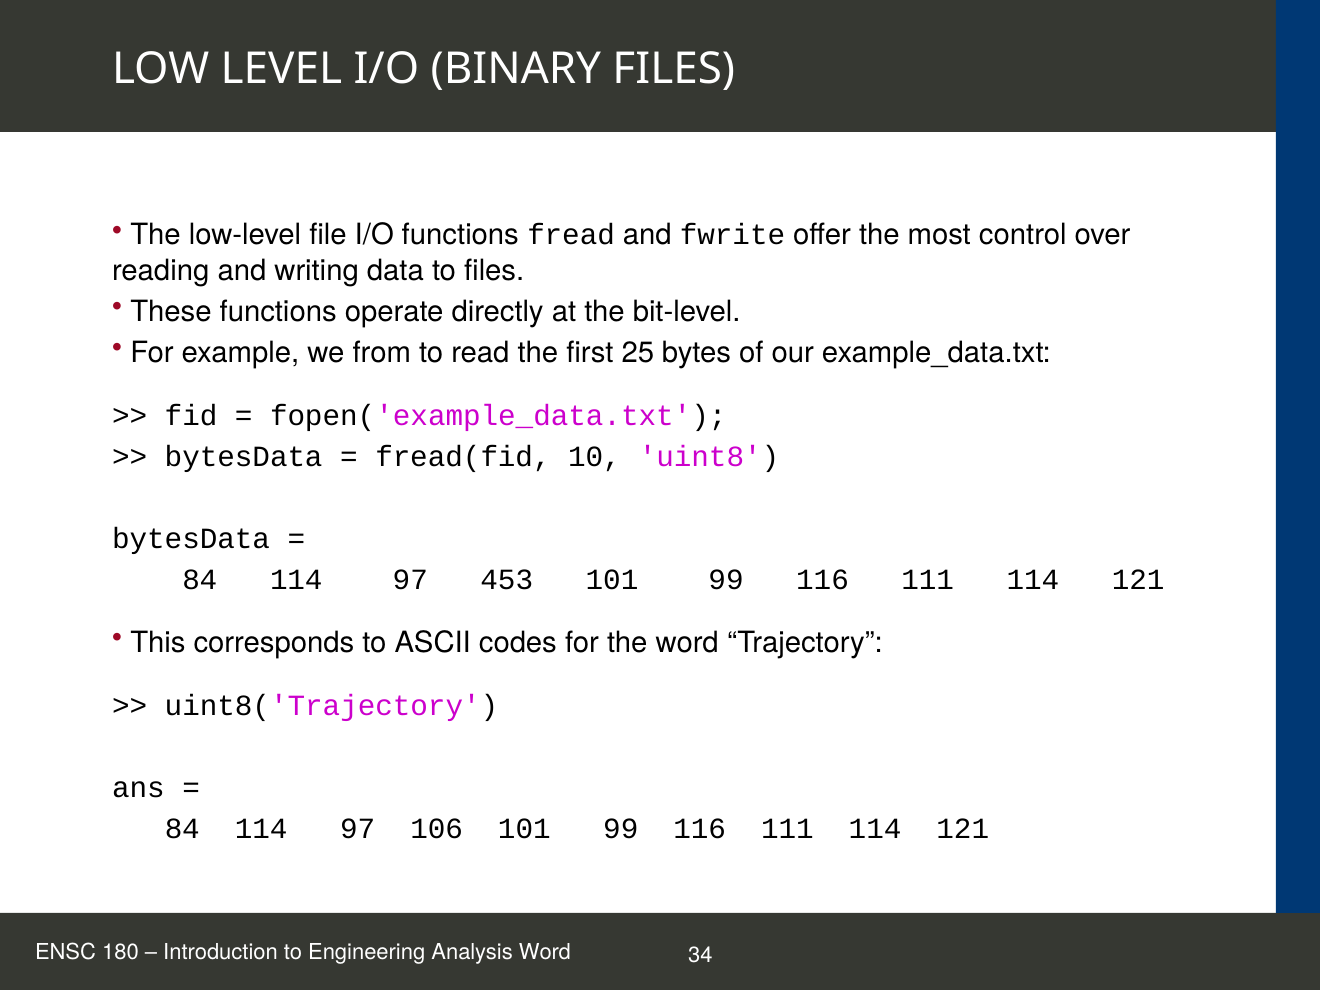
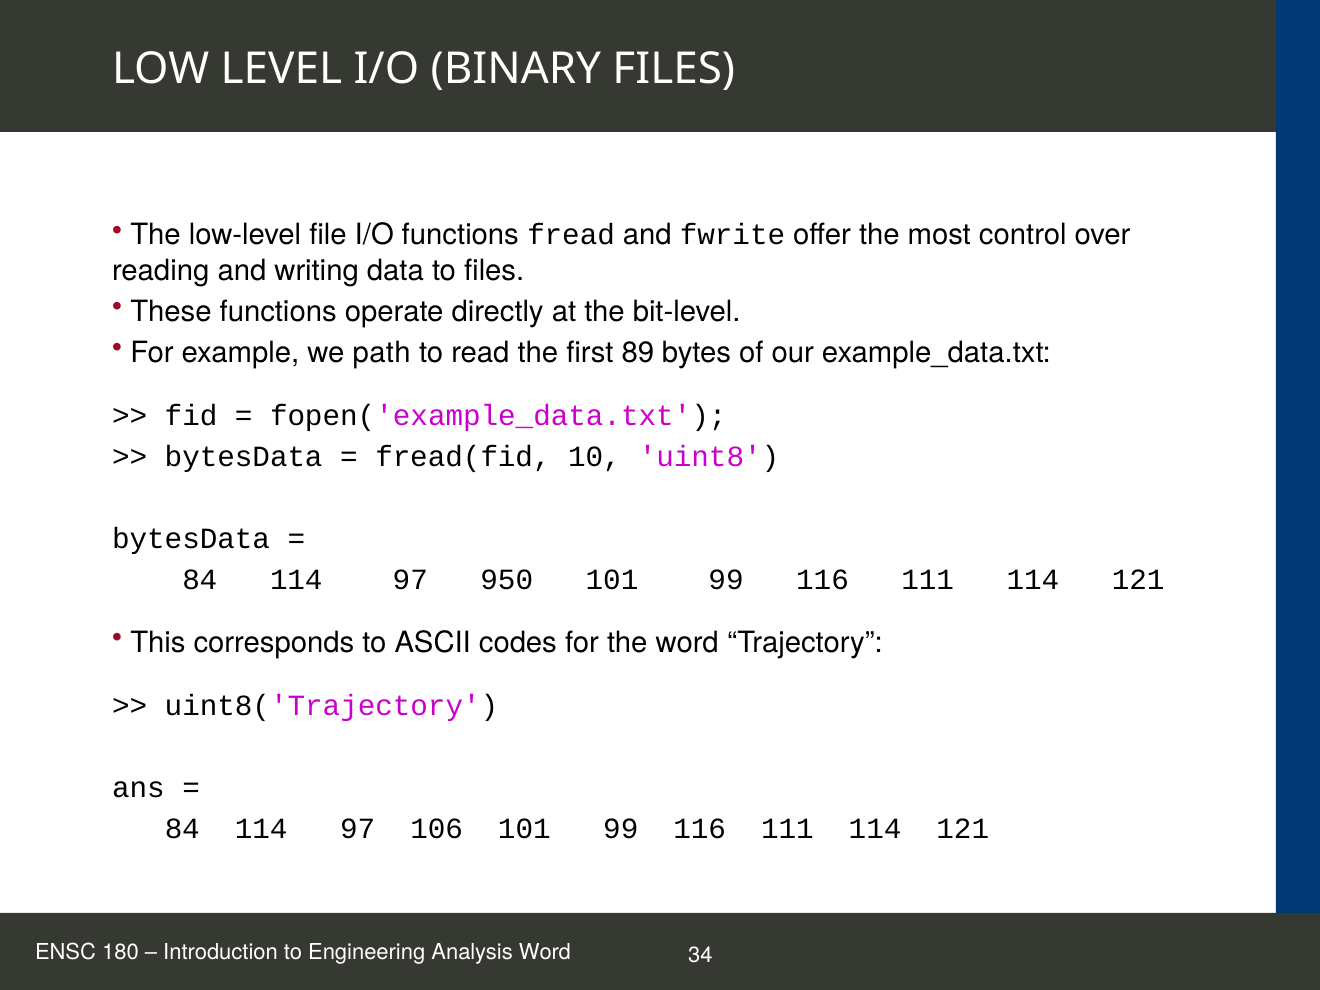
from: from -> path
25: 25 -> 89
453: 453 -> 950
